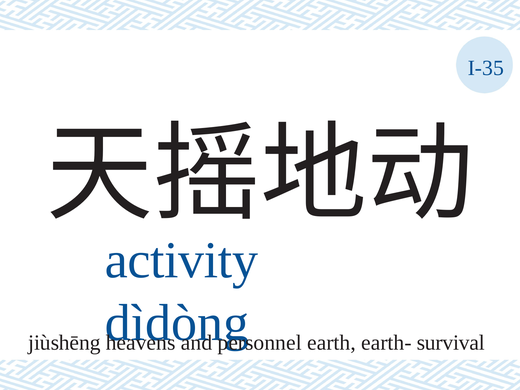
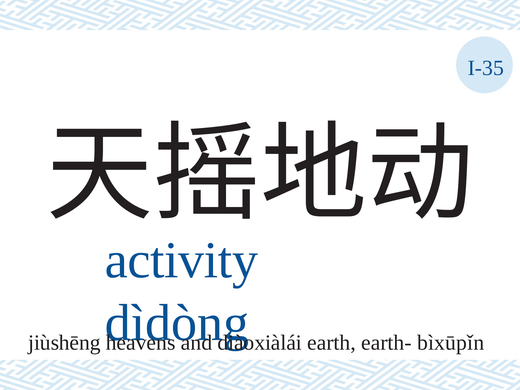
personnel: personnel -> diàoxiàlái
survival: survival -> bìxūpǐn
